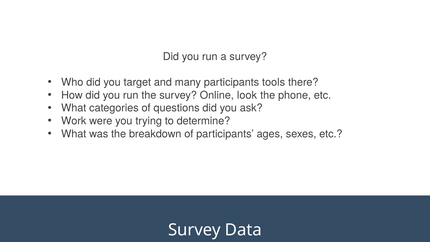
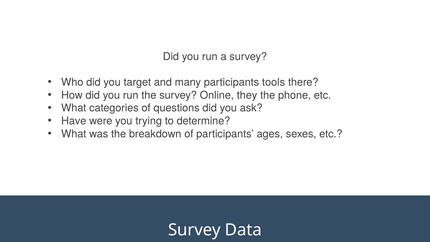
look: look -> they
Work: Work -> Have
